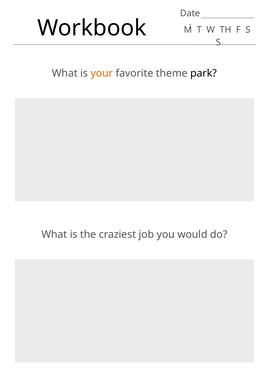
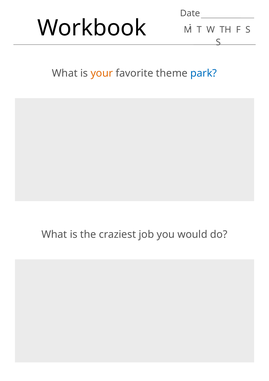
park colour: black -> blue
